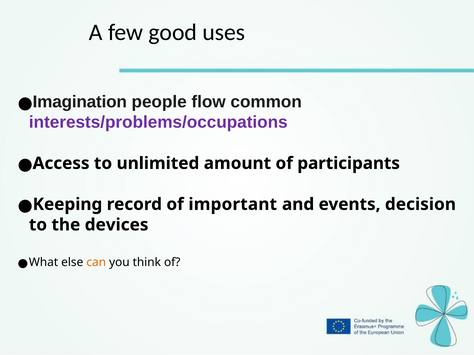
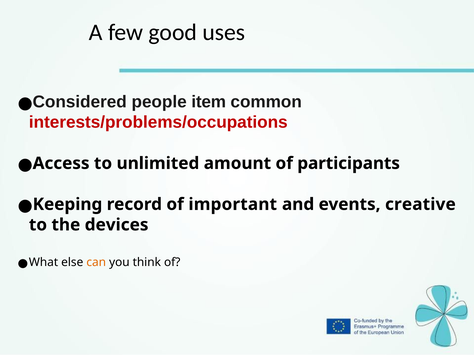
Imagination: Imagination -> Considered
flow: flow -> item
interests/problems/occupations colour: purple -> red
decision: decision -> creative
